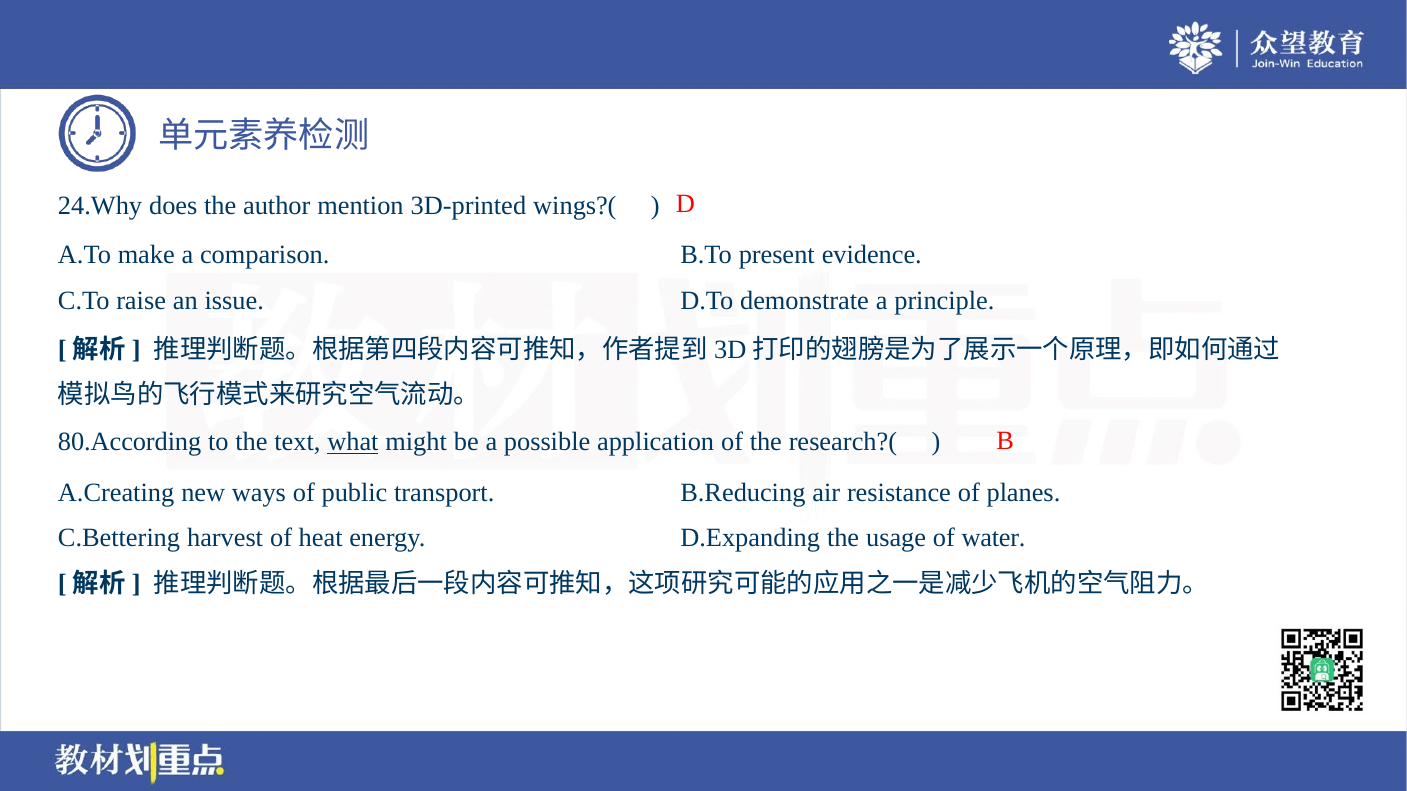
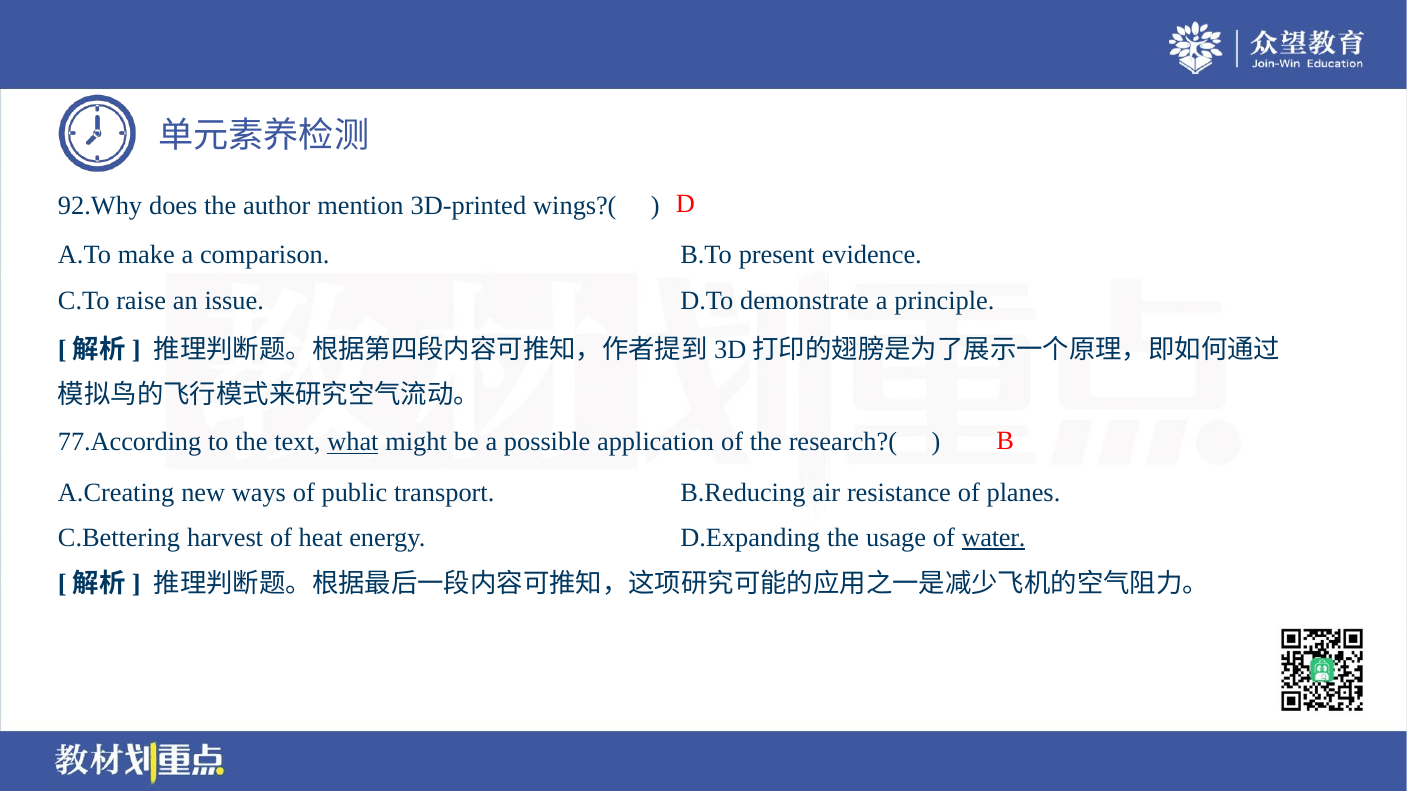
24.Why: 24.Why -> 92.Why
80.According: 80.According -> 77.According
water underline: none -> present
